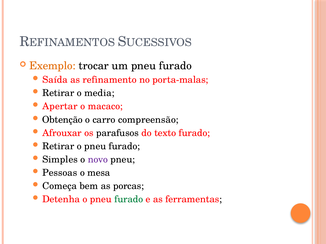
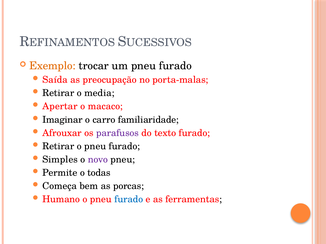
refinamento: refinamento -> preocupação
Obtenção: Obtenção -> Imaginar
compreensão: compreensão -> familiaridade
parafusos colour: black -> purple
Pessoas: Pessoas -> Permite
mesa: mesa -> todas
Detenha: Detenha -> Humano
furado at (129, 200) colour: green -> blue
